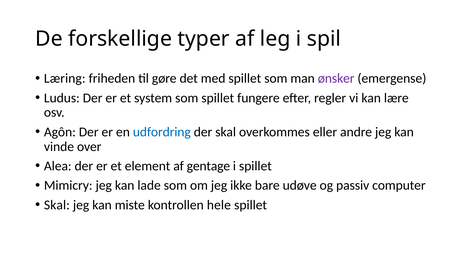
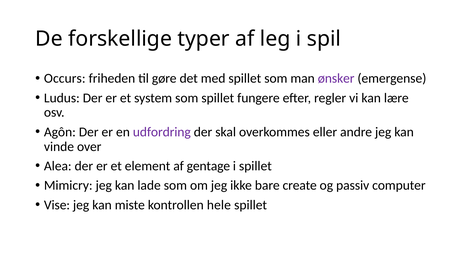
Læring: Læring -> Occurs
udfordring colour: blue -> purple
udøve: udøve -> create
Skal at (57, 205): Skal -> Vise
